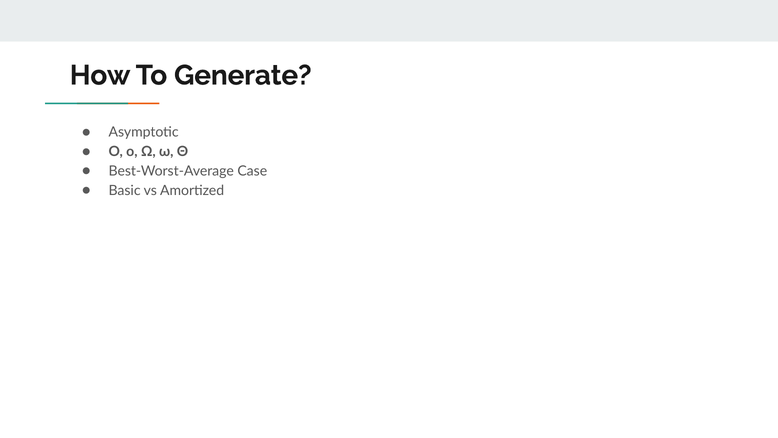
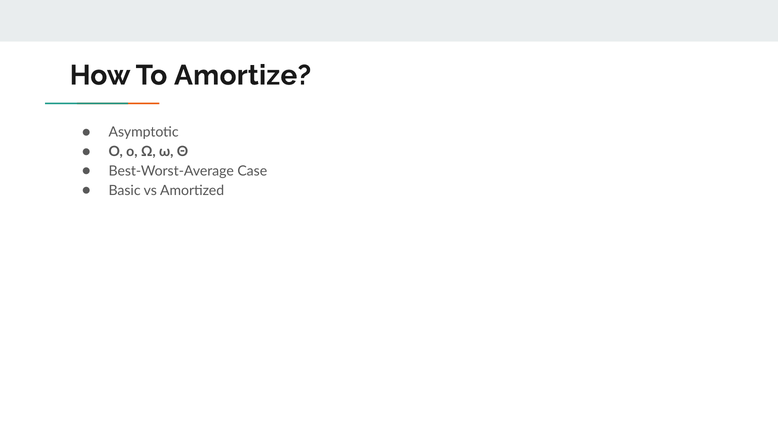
Generate: Generate -> Amortize
